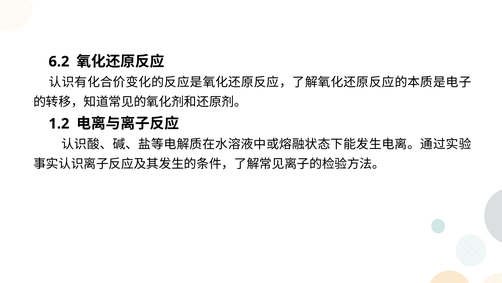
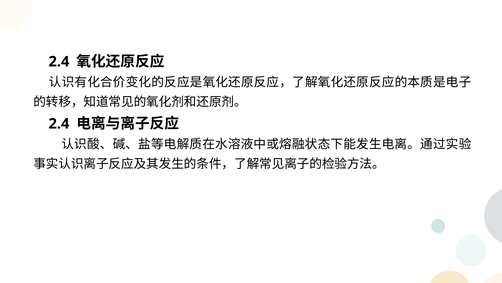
6.2 at (59, 61): 6.2 -> 2.4
1.2 at (59, 123): 1.2 -> 2.4
